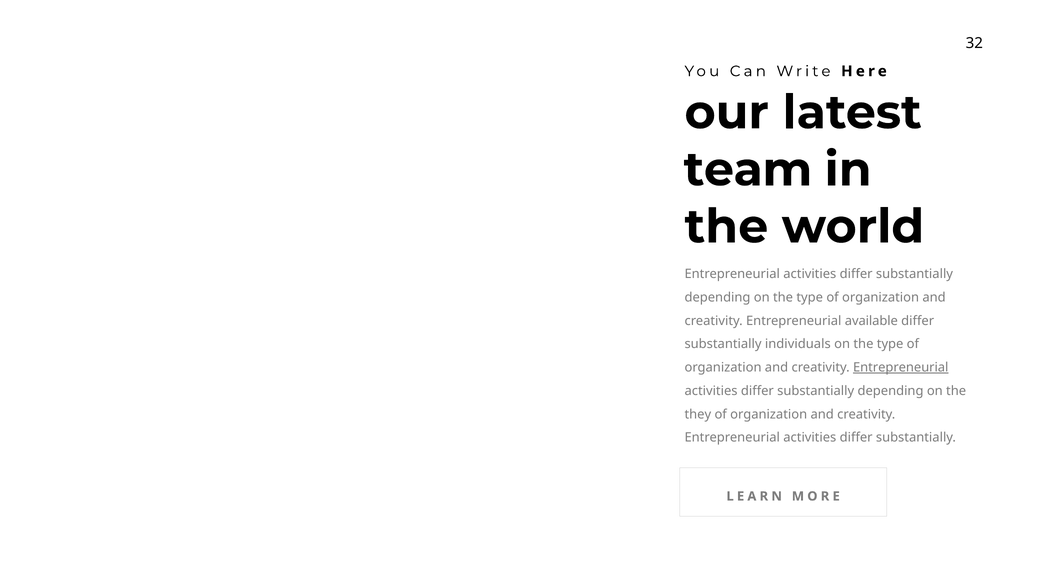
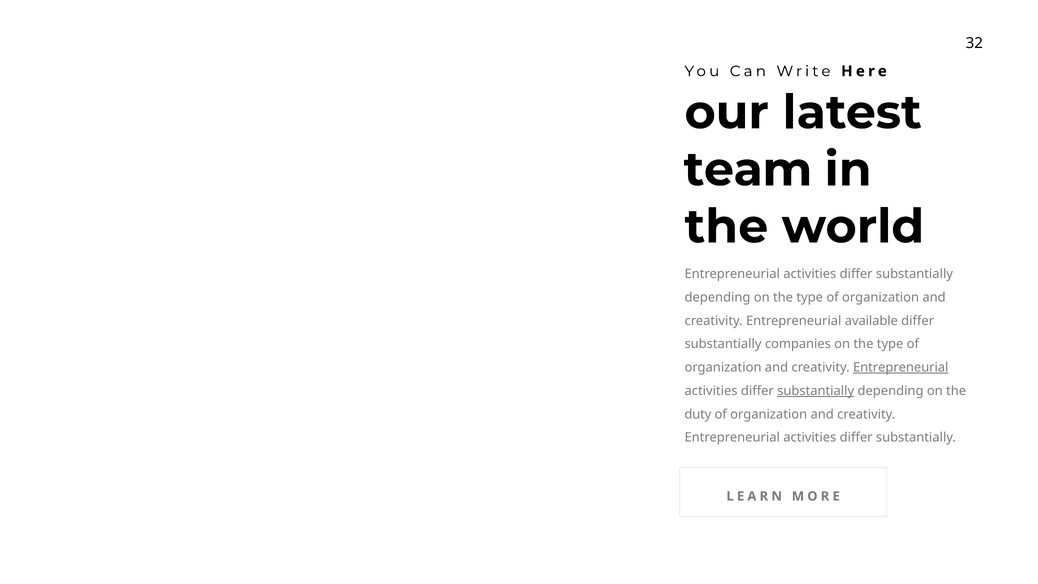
individuals: individuals -> companies
substantially at (816, 391) underline: none -> present
they: they -> duty
